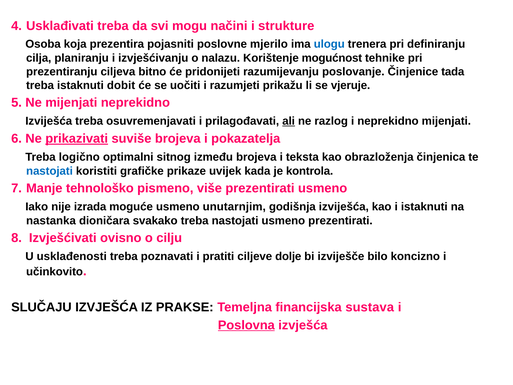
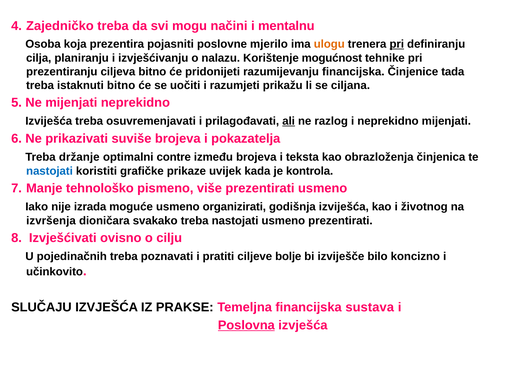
Usklađivati: Usklađivati -> Zajedničko
strukture: strukture -> mentalnu
ulogu colour: blue -> orange
pri at (397, 44) underline: none -> present
razumijevanju poslovanje: poslovanje -> financijska
istaknuti dobit: dobit -> bitno
vjeruje: vjeruje -> ciljana
prikazivati underline: present -> none
logično: logično -> držanje
sitnog: sitnog -> contre
unutarnjim: unutarnjim -> organizirati
i istaknuti: istaknuti -> životnog
nastanka: nastanka -> izvršenja
usklađenosti: usklađenosti -> pojedinačnih
dolje: dolje -> bolje
